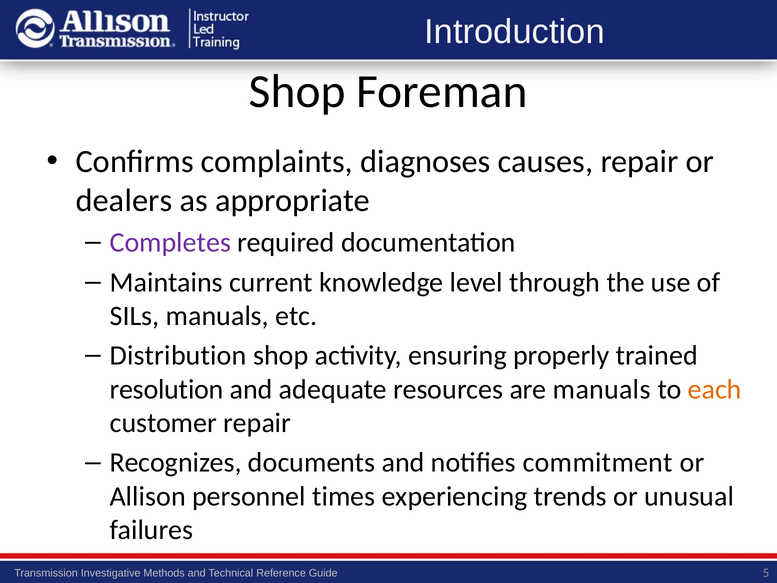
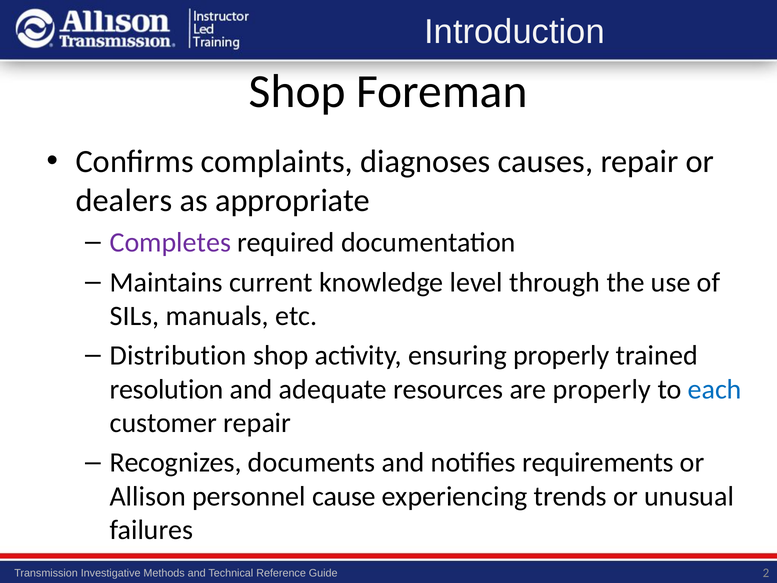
are manuals: manuals -> properly
each colour: orange -> blue
commitment: commitment -> requirements
times: times -> cause
5: 5 -> 2
